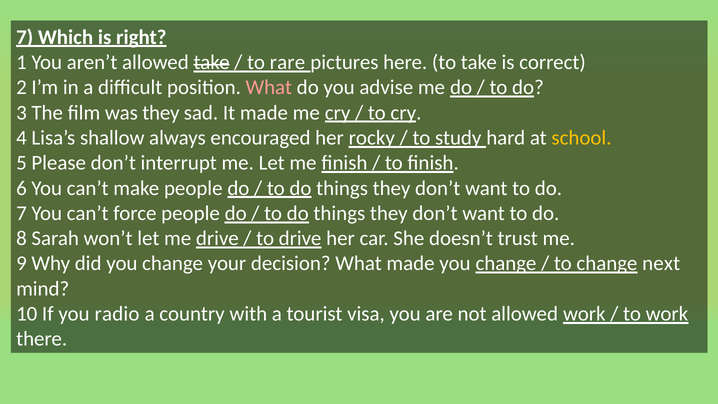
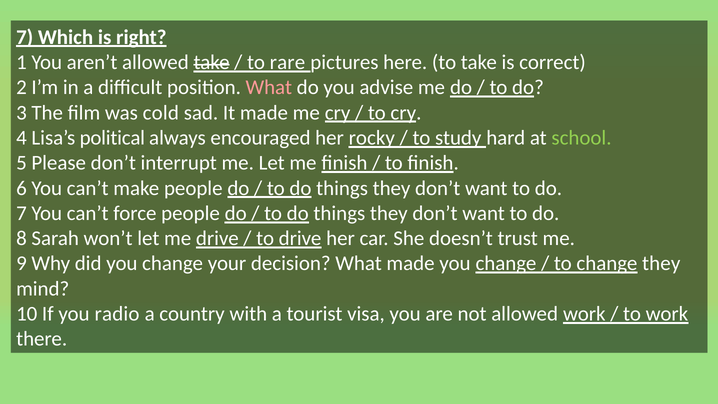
was they: they -> cold
shallow: shallow -> political
school colour: yellow -> light green
change next: next -> they
